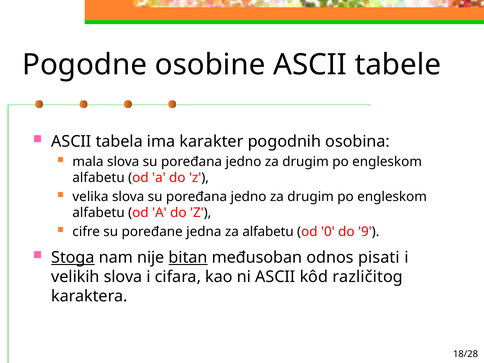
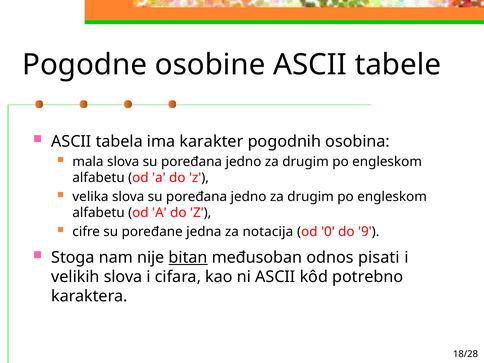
za alfabetu: alfabetu -> notacija
Stoga underline: present -> none
različitog: različitog -> potrebno
